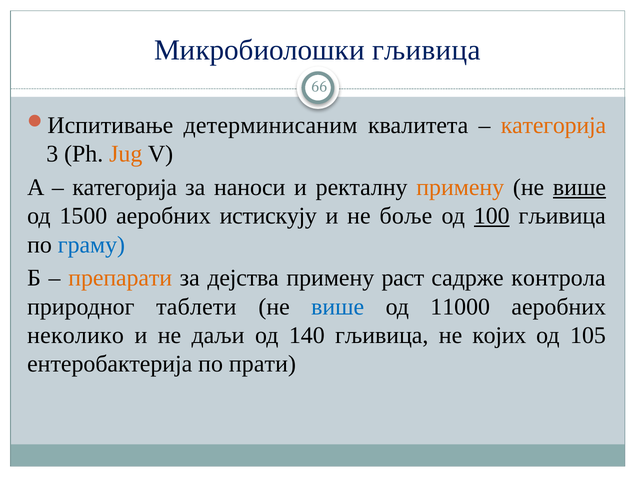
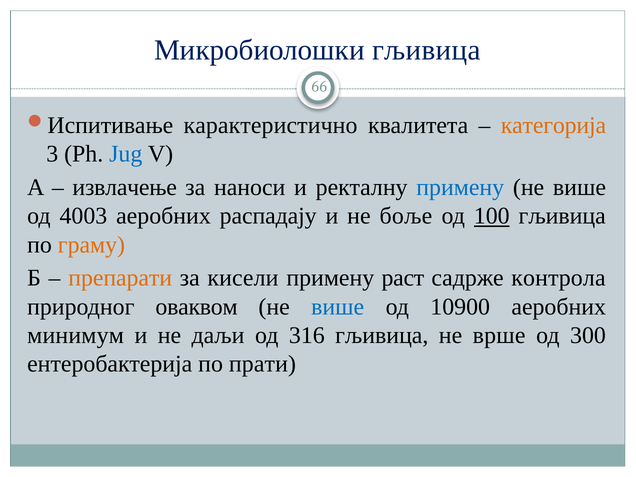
детерминисаним: детерминисаним -> карактеристично
Jug colour: orange -> blue
категорија at (125, 187): категорија -> извлачење
примену at (460, 187) colour: orange -> blue
више at (579, 187) underline: present -> none
1500: 1500 -> 4003
истискују: истискују -> распадају
граму colour: blue -> orange
дејства: дејства -> кисели
таблети: таблети -> оваквом
11000: 11000 -> 10900
неколико: неколико -> минимум
140: 140 -> 316
којих: којих -> врше
105: 105 -> 300
